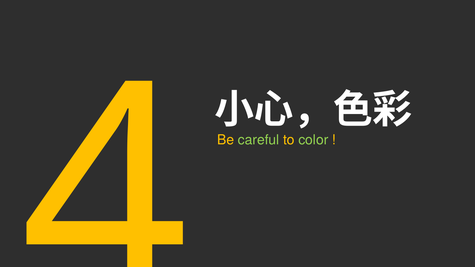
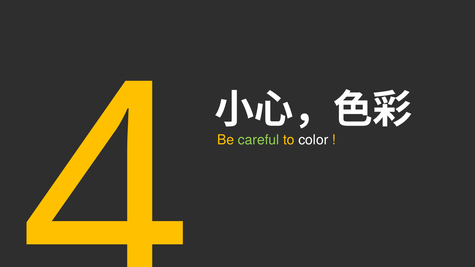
color colour: light green -> white
